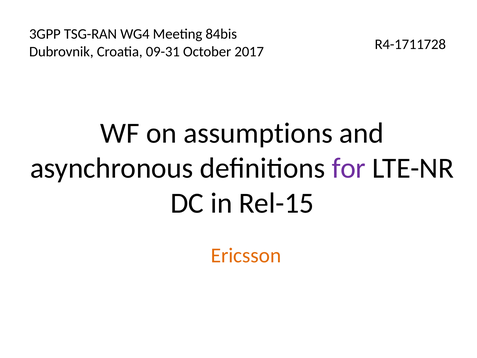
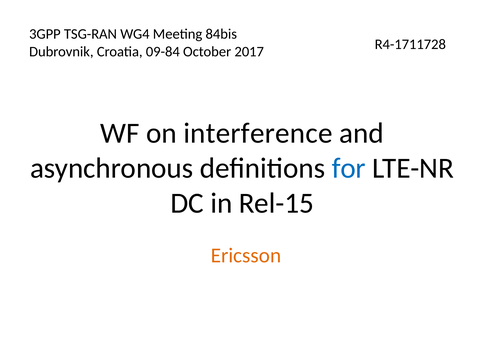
09-31: 09-31 -> 09-84
assumptions: assumptions -> interference
for colour: purple -> blue
